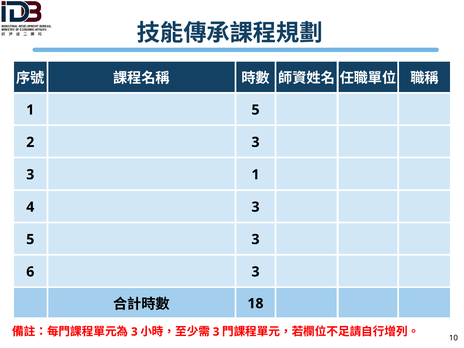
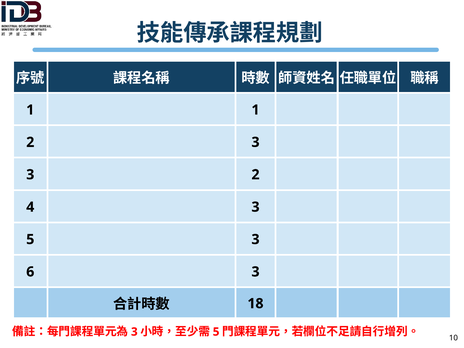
1 5: 5 -> 1
3 1: 1 -> 2
3 at (216, 332): 3 -> 5
